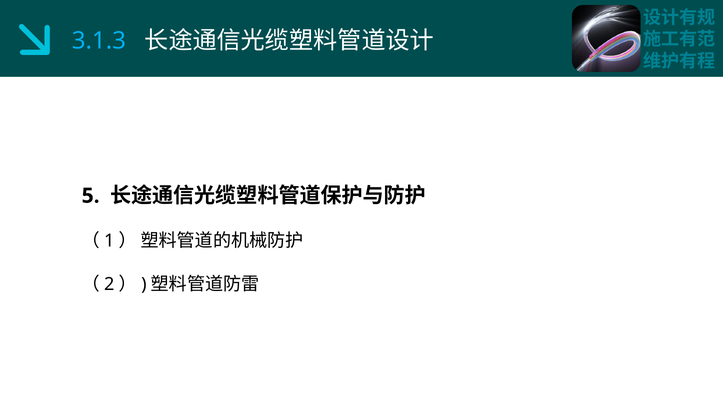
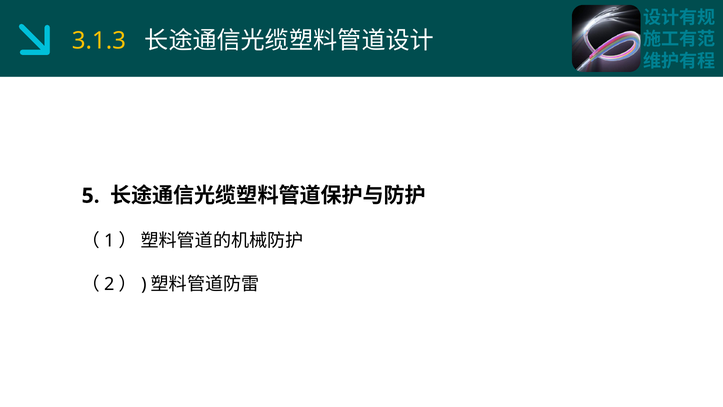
3.1.3 colour: light blue -> yellow
